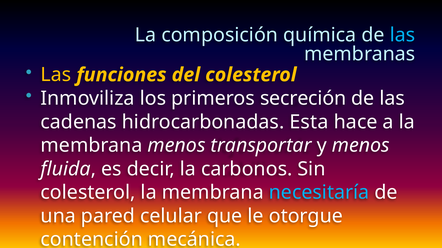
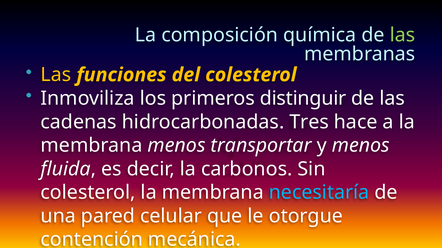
las at (402, 35) colour: light blue -> light green
secreción: secreción -> distinguir
Esta: Esta -> Tres
